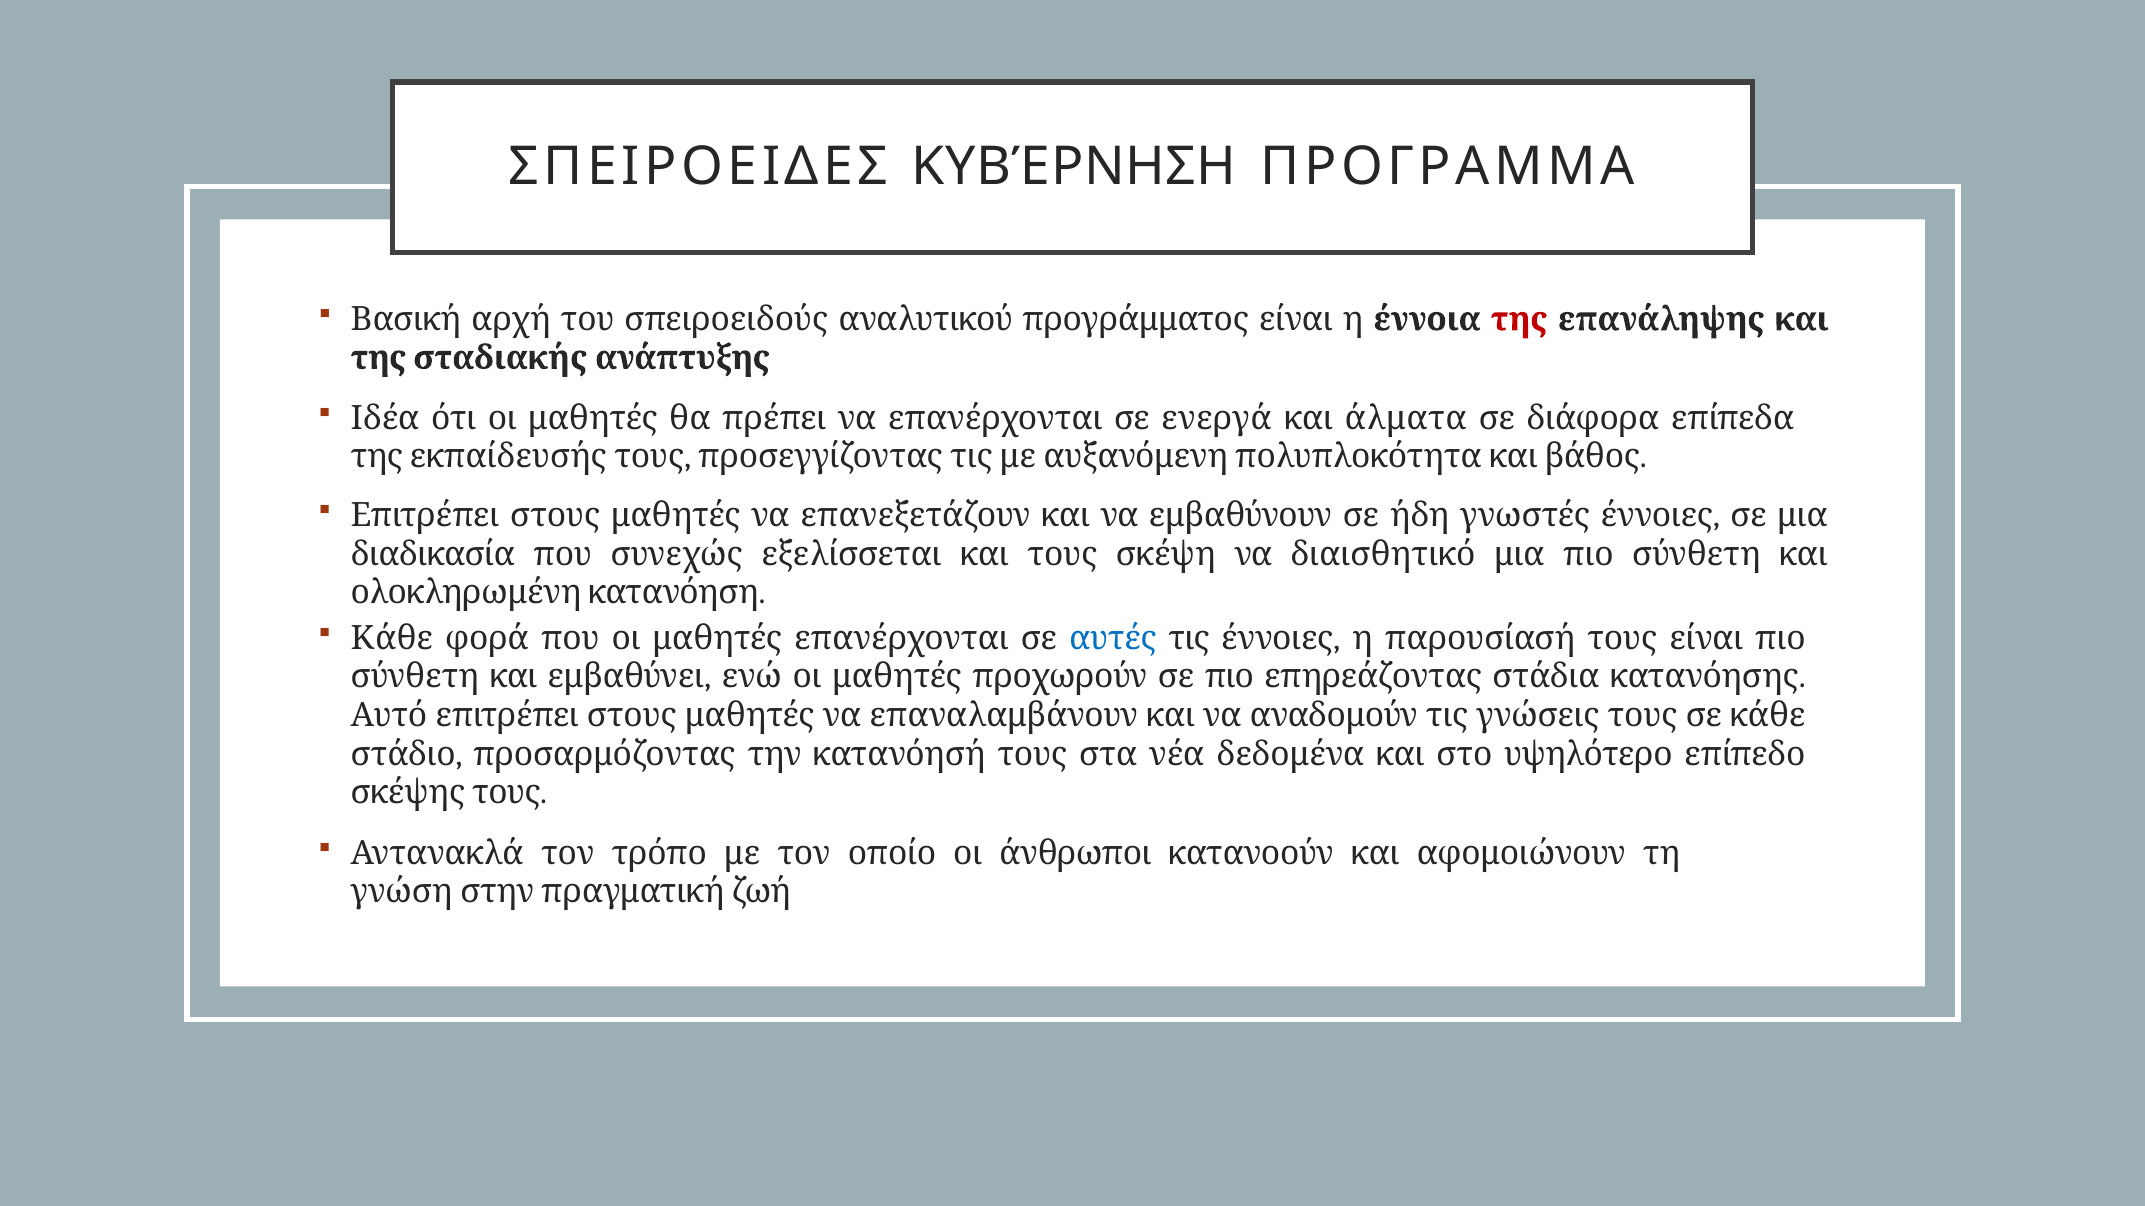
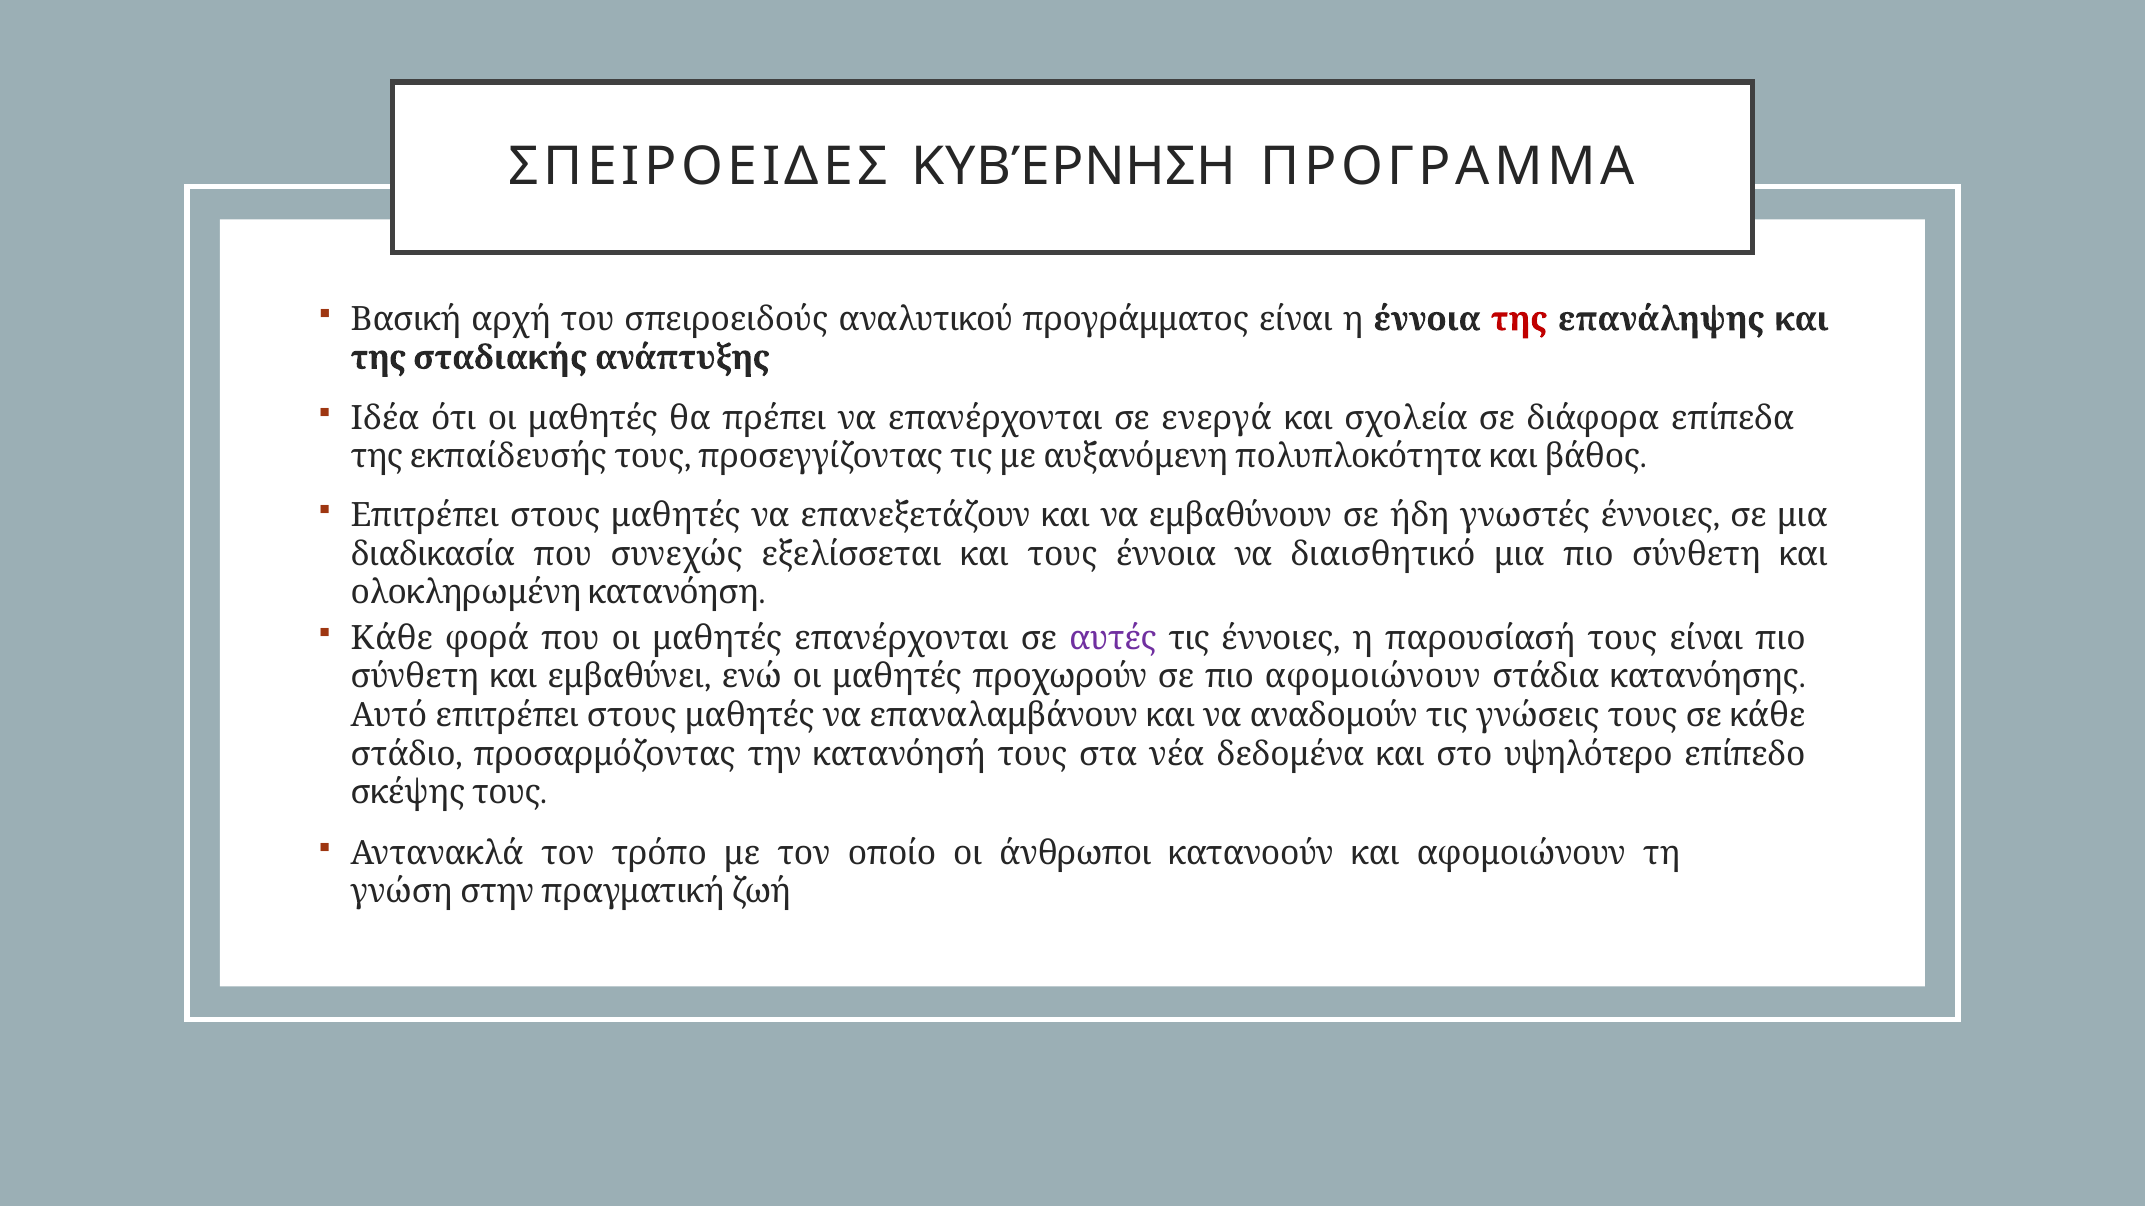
άλματα: άλματα -> σχολεία
τους σκέψη: σκέψη -> έννοια
αυτές colour: blue -> purple
πιο επηρεάζοντας: επηρεάζοντας -> αφομοιώνουν
